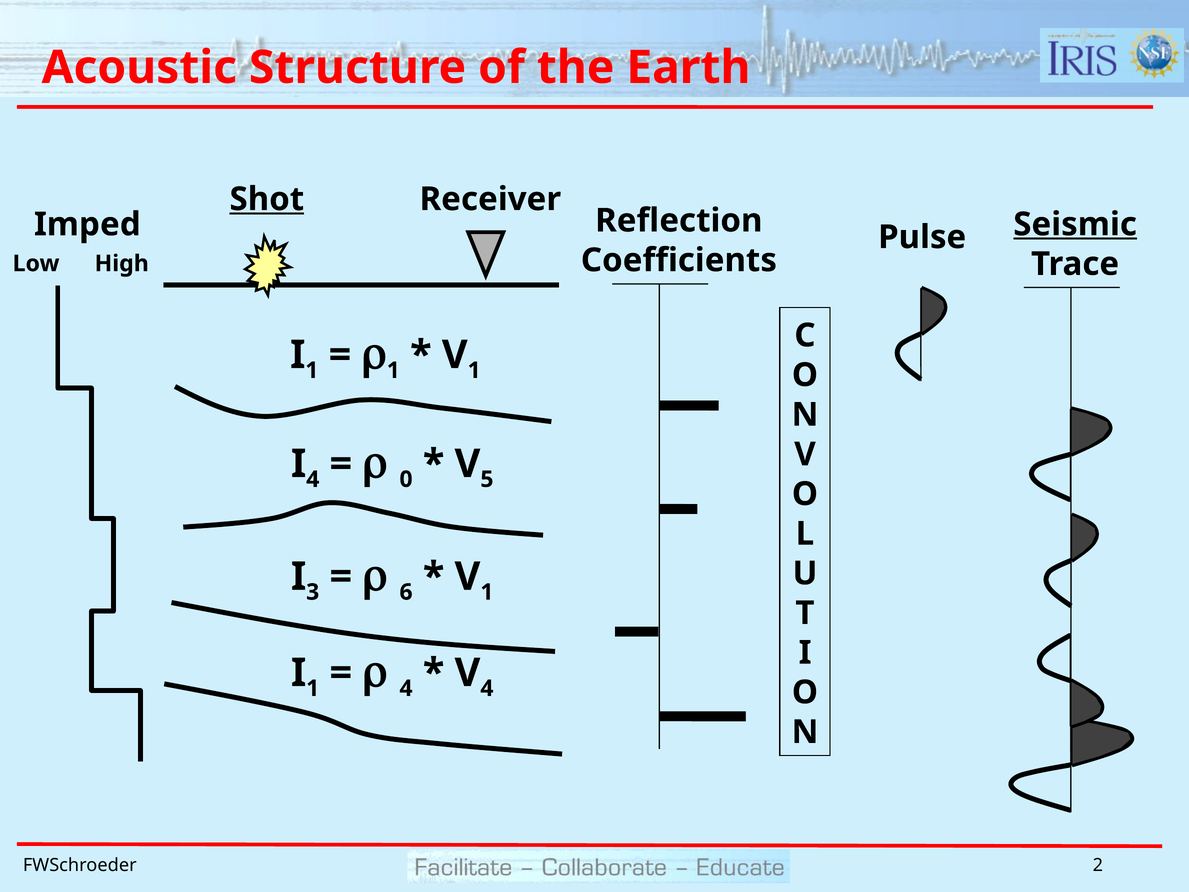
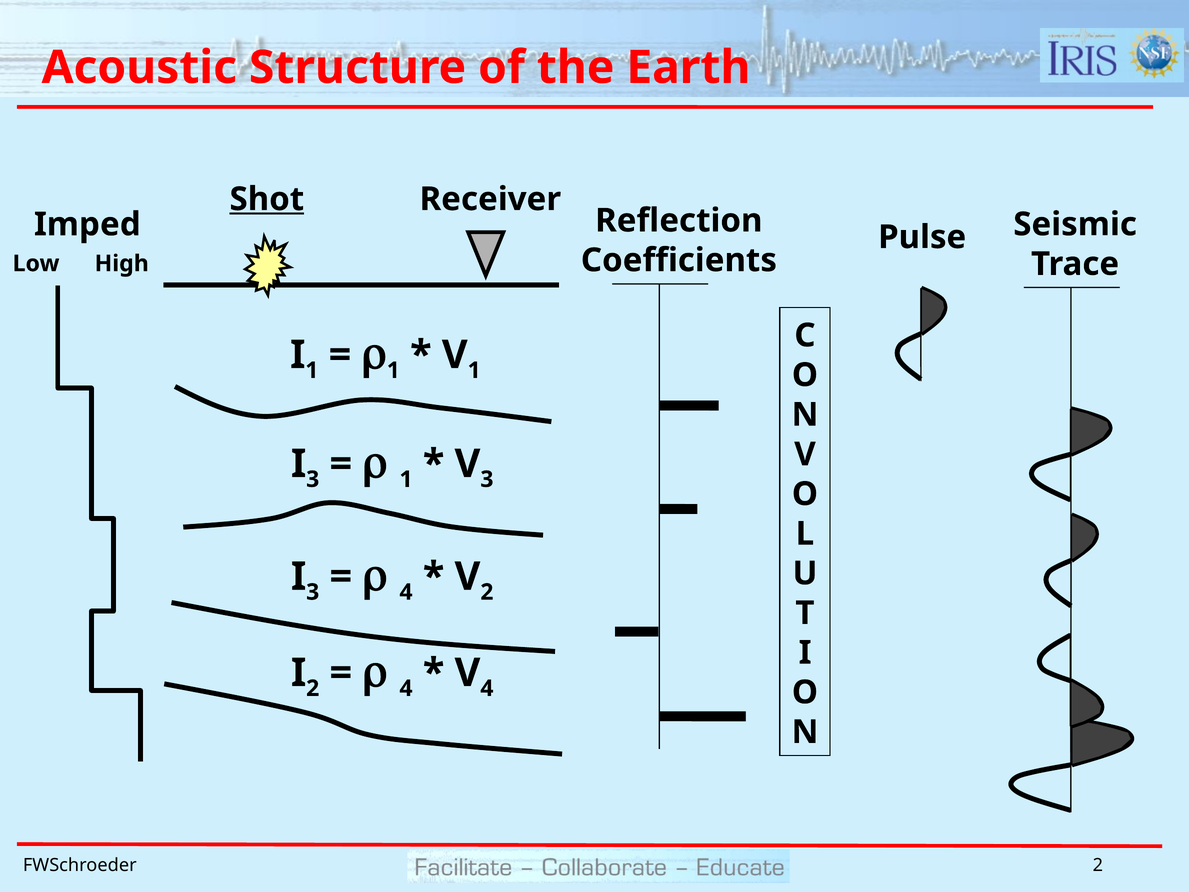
Seismic underline: present -> none
4 at (313, 479): 4 -> 3
0 at (406, 479): 0 -> 1
V 5: 5 -> 3
6 at (406, 592): 6 -> 4
1 at (487, 592): 1 -> 2
1 at (313, 688): 1 -> 2
